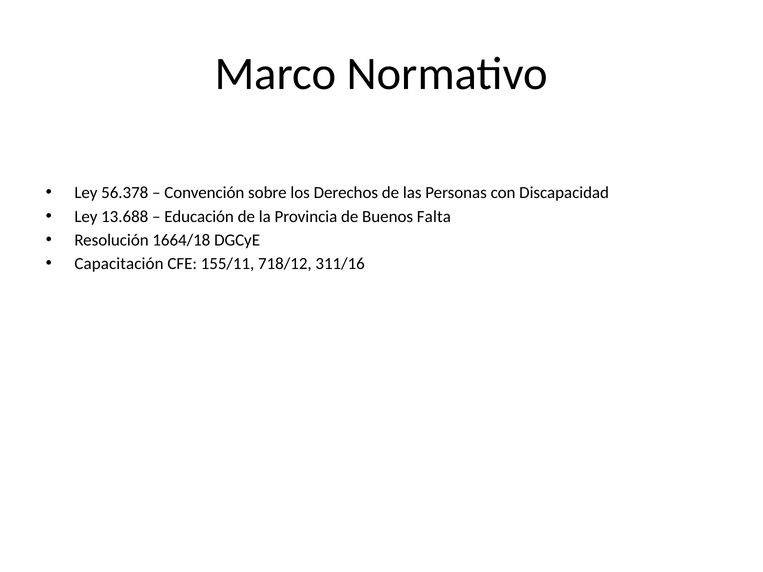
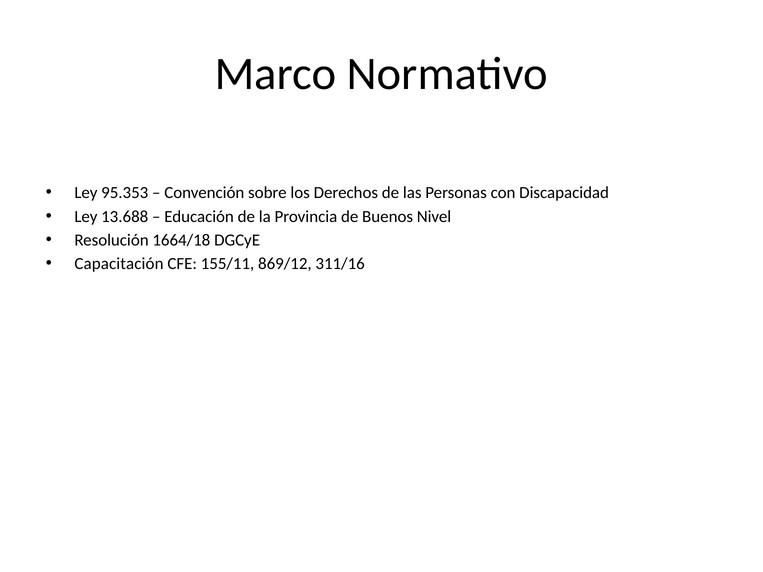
56.378: 56.378 -> 95.353
Falta: Falta -> Nivel
718/12: 718/12 -> 869/12
